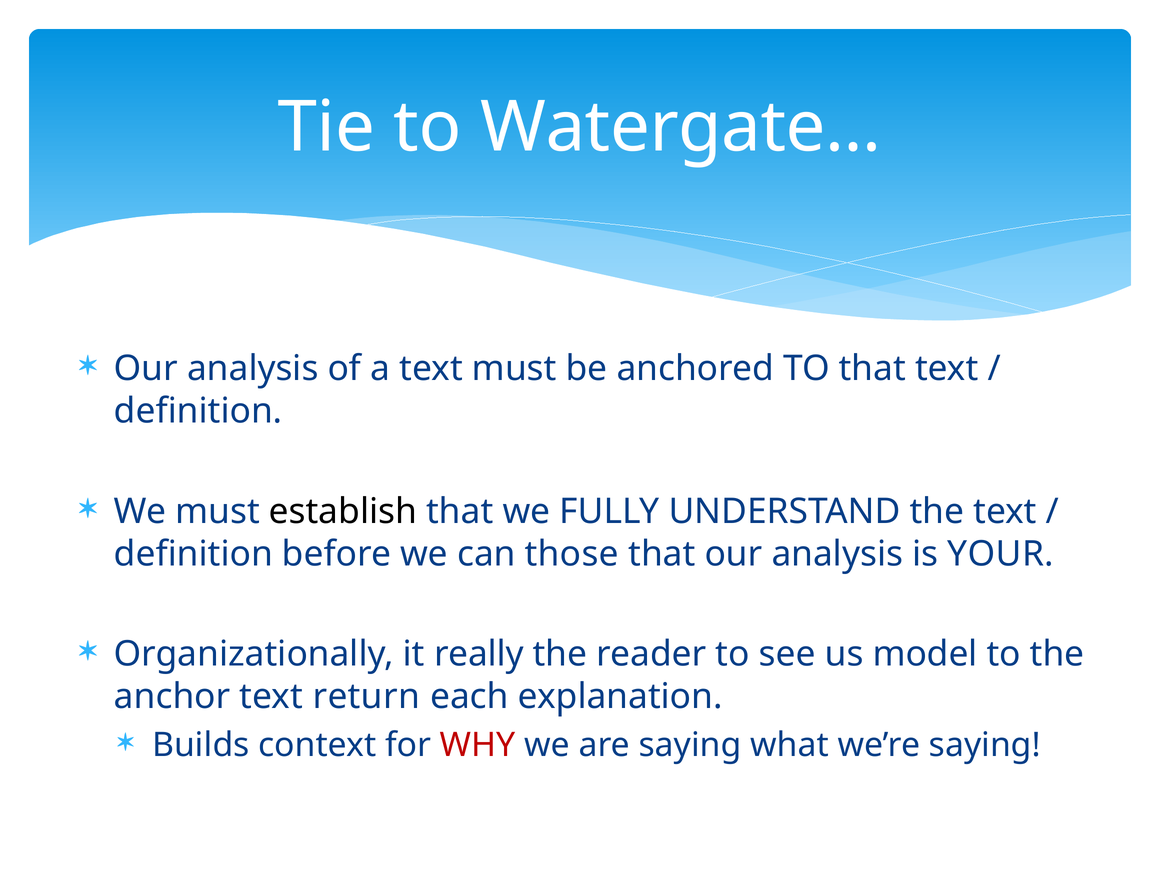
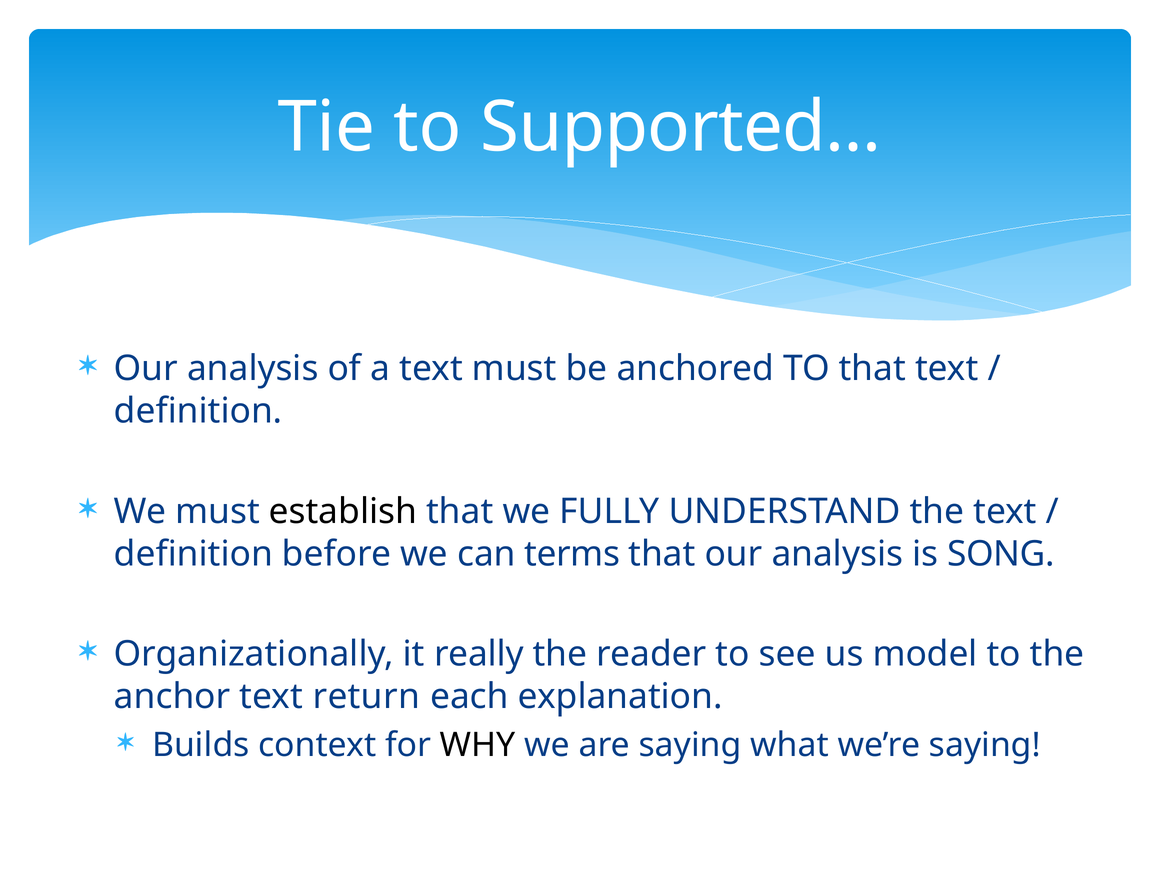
Watergate…: Watergate… -> Supported…
those: those -> terms
YOUR: YOUR -> SONG
WHY colour: red -> black
